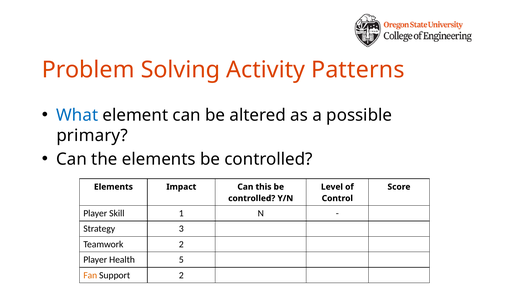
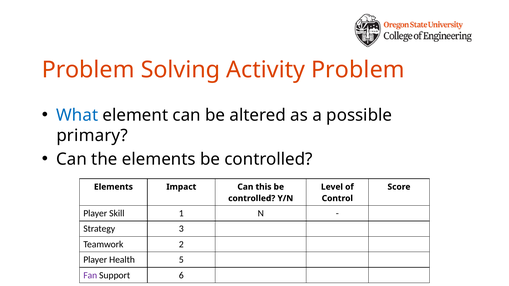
Activity Patterns: Patterns -> Problem
Fan colour: orange -> purple
Support 2: 2 -> 6
